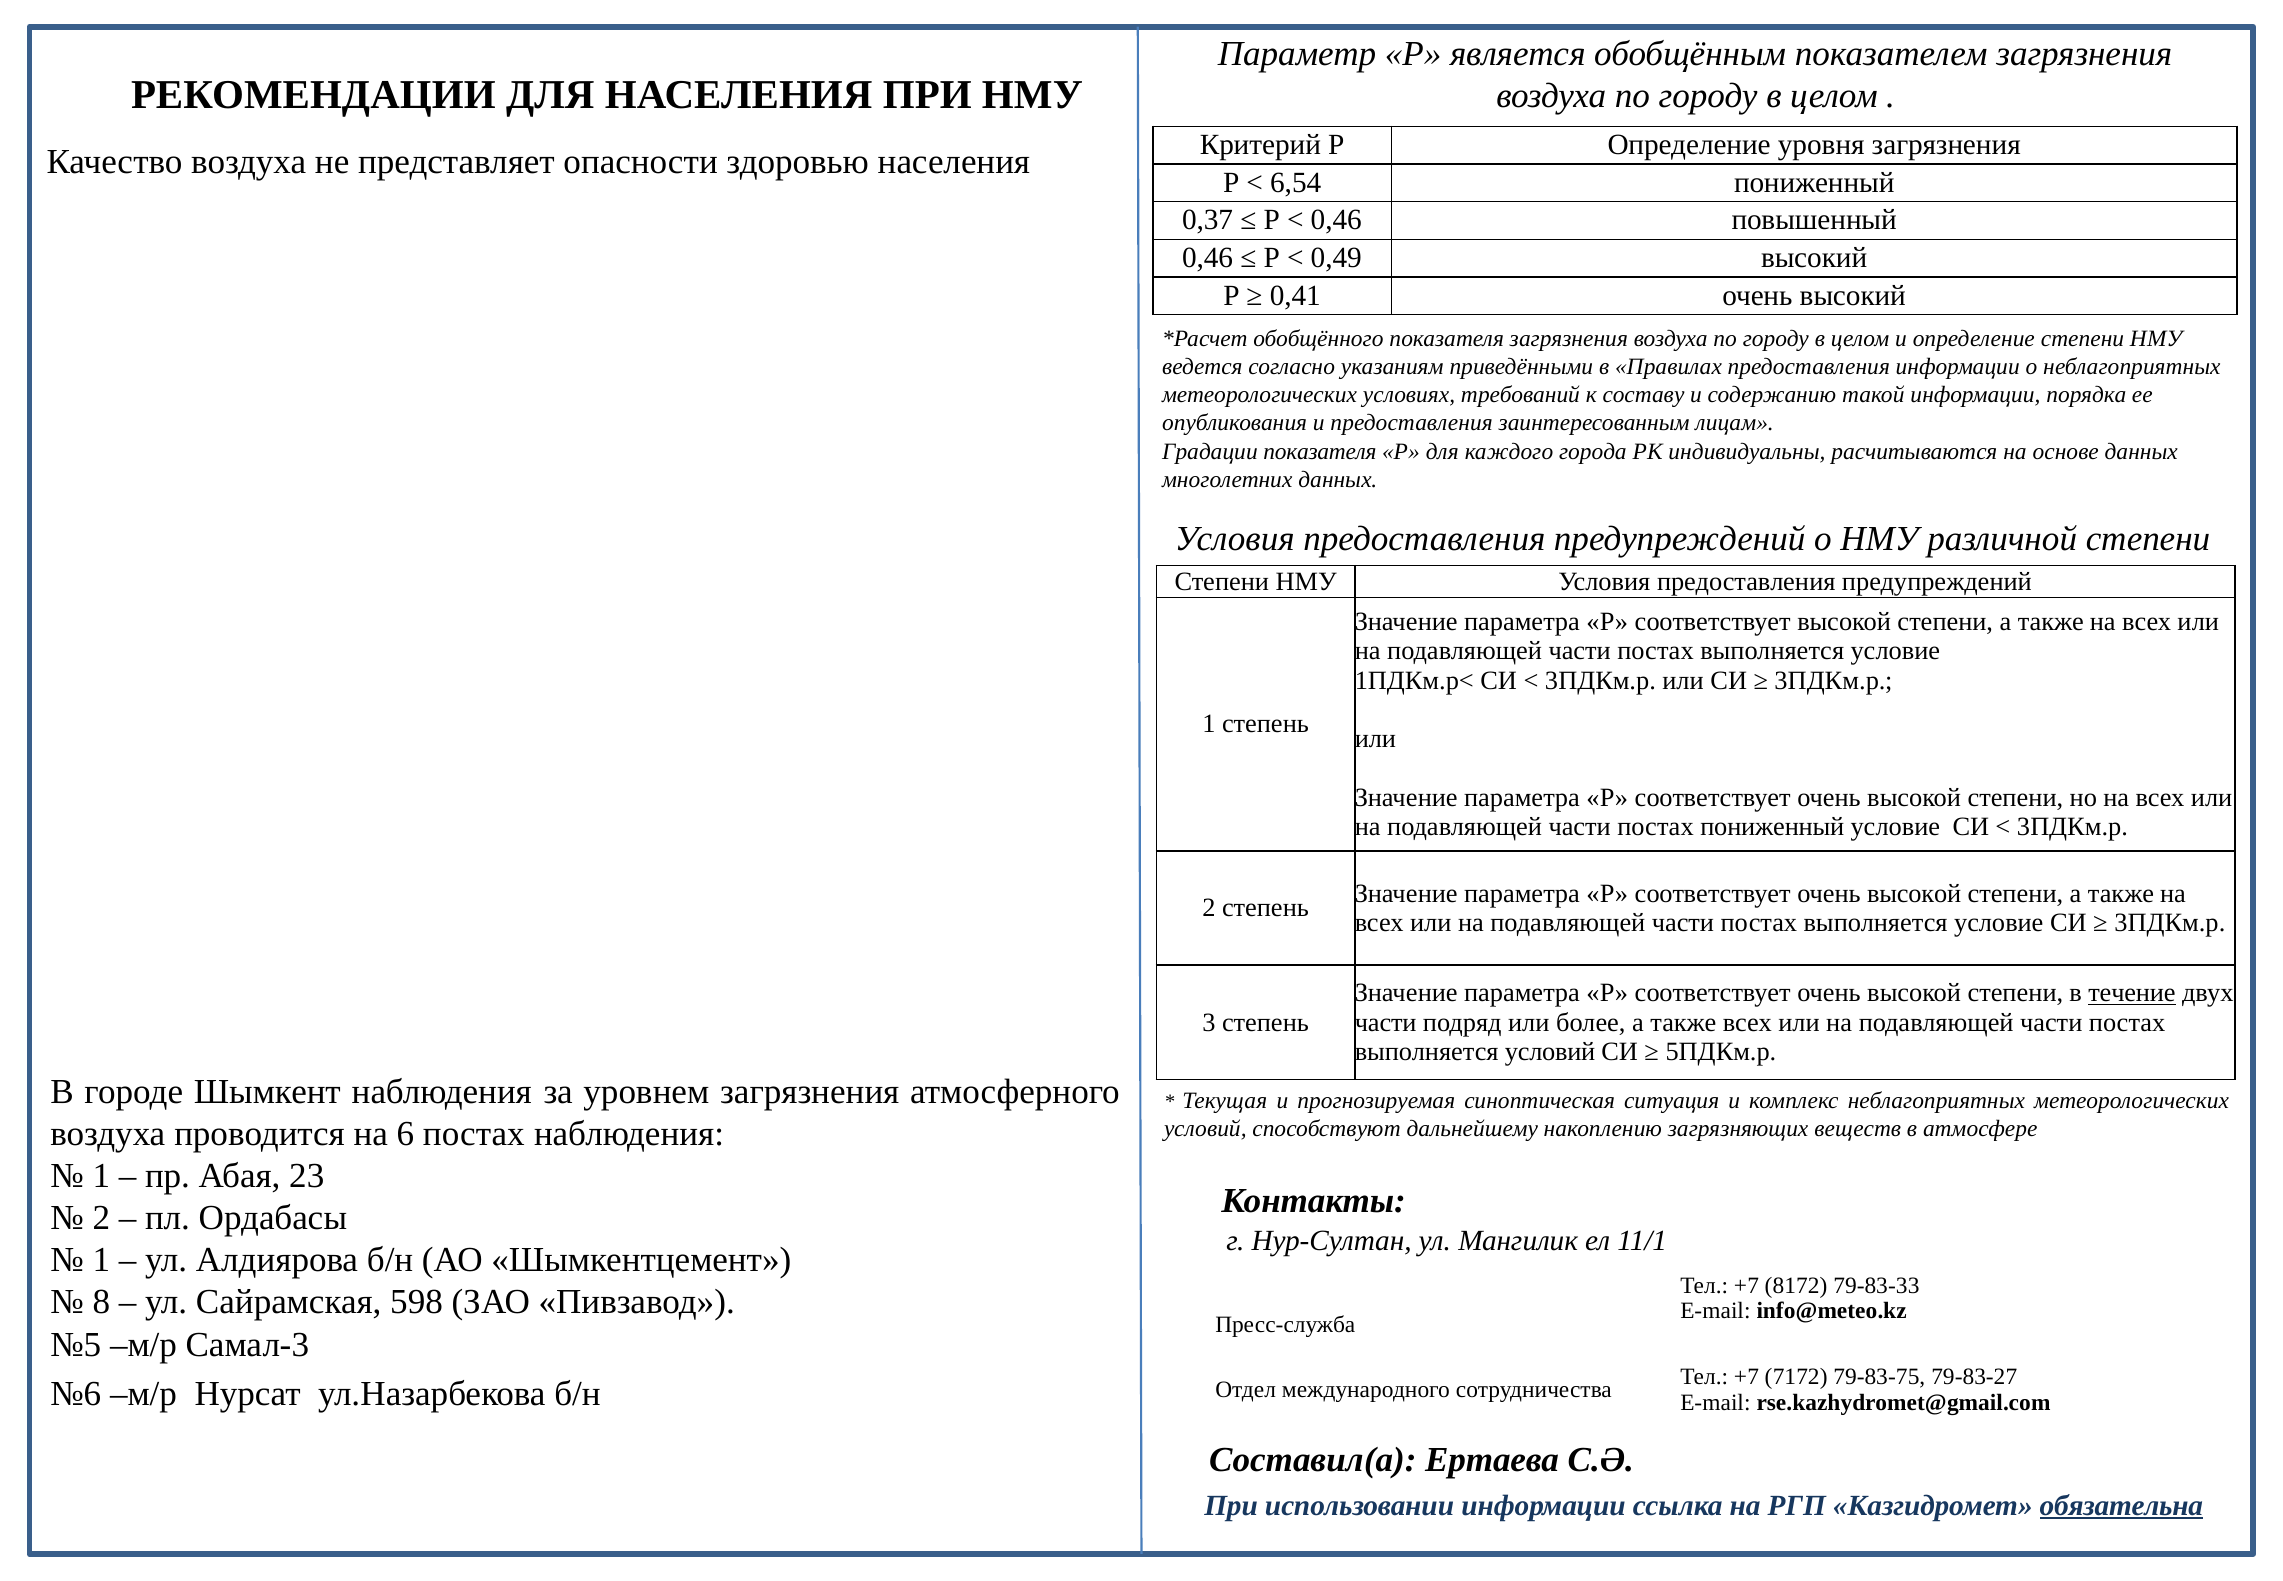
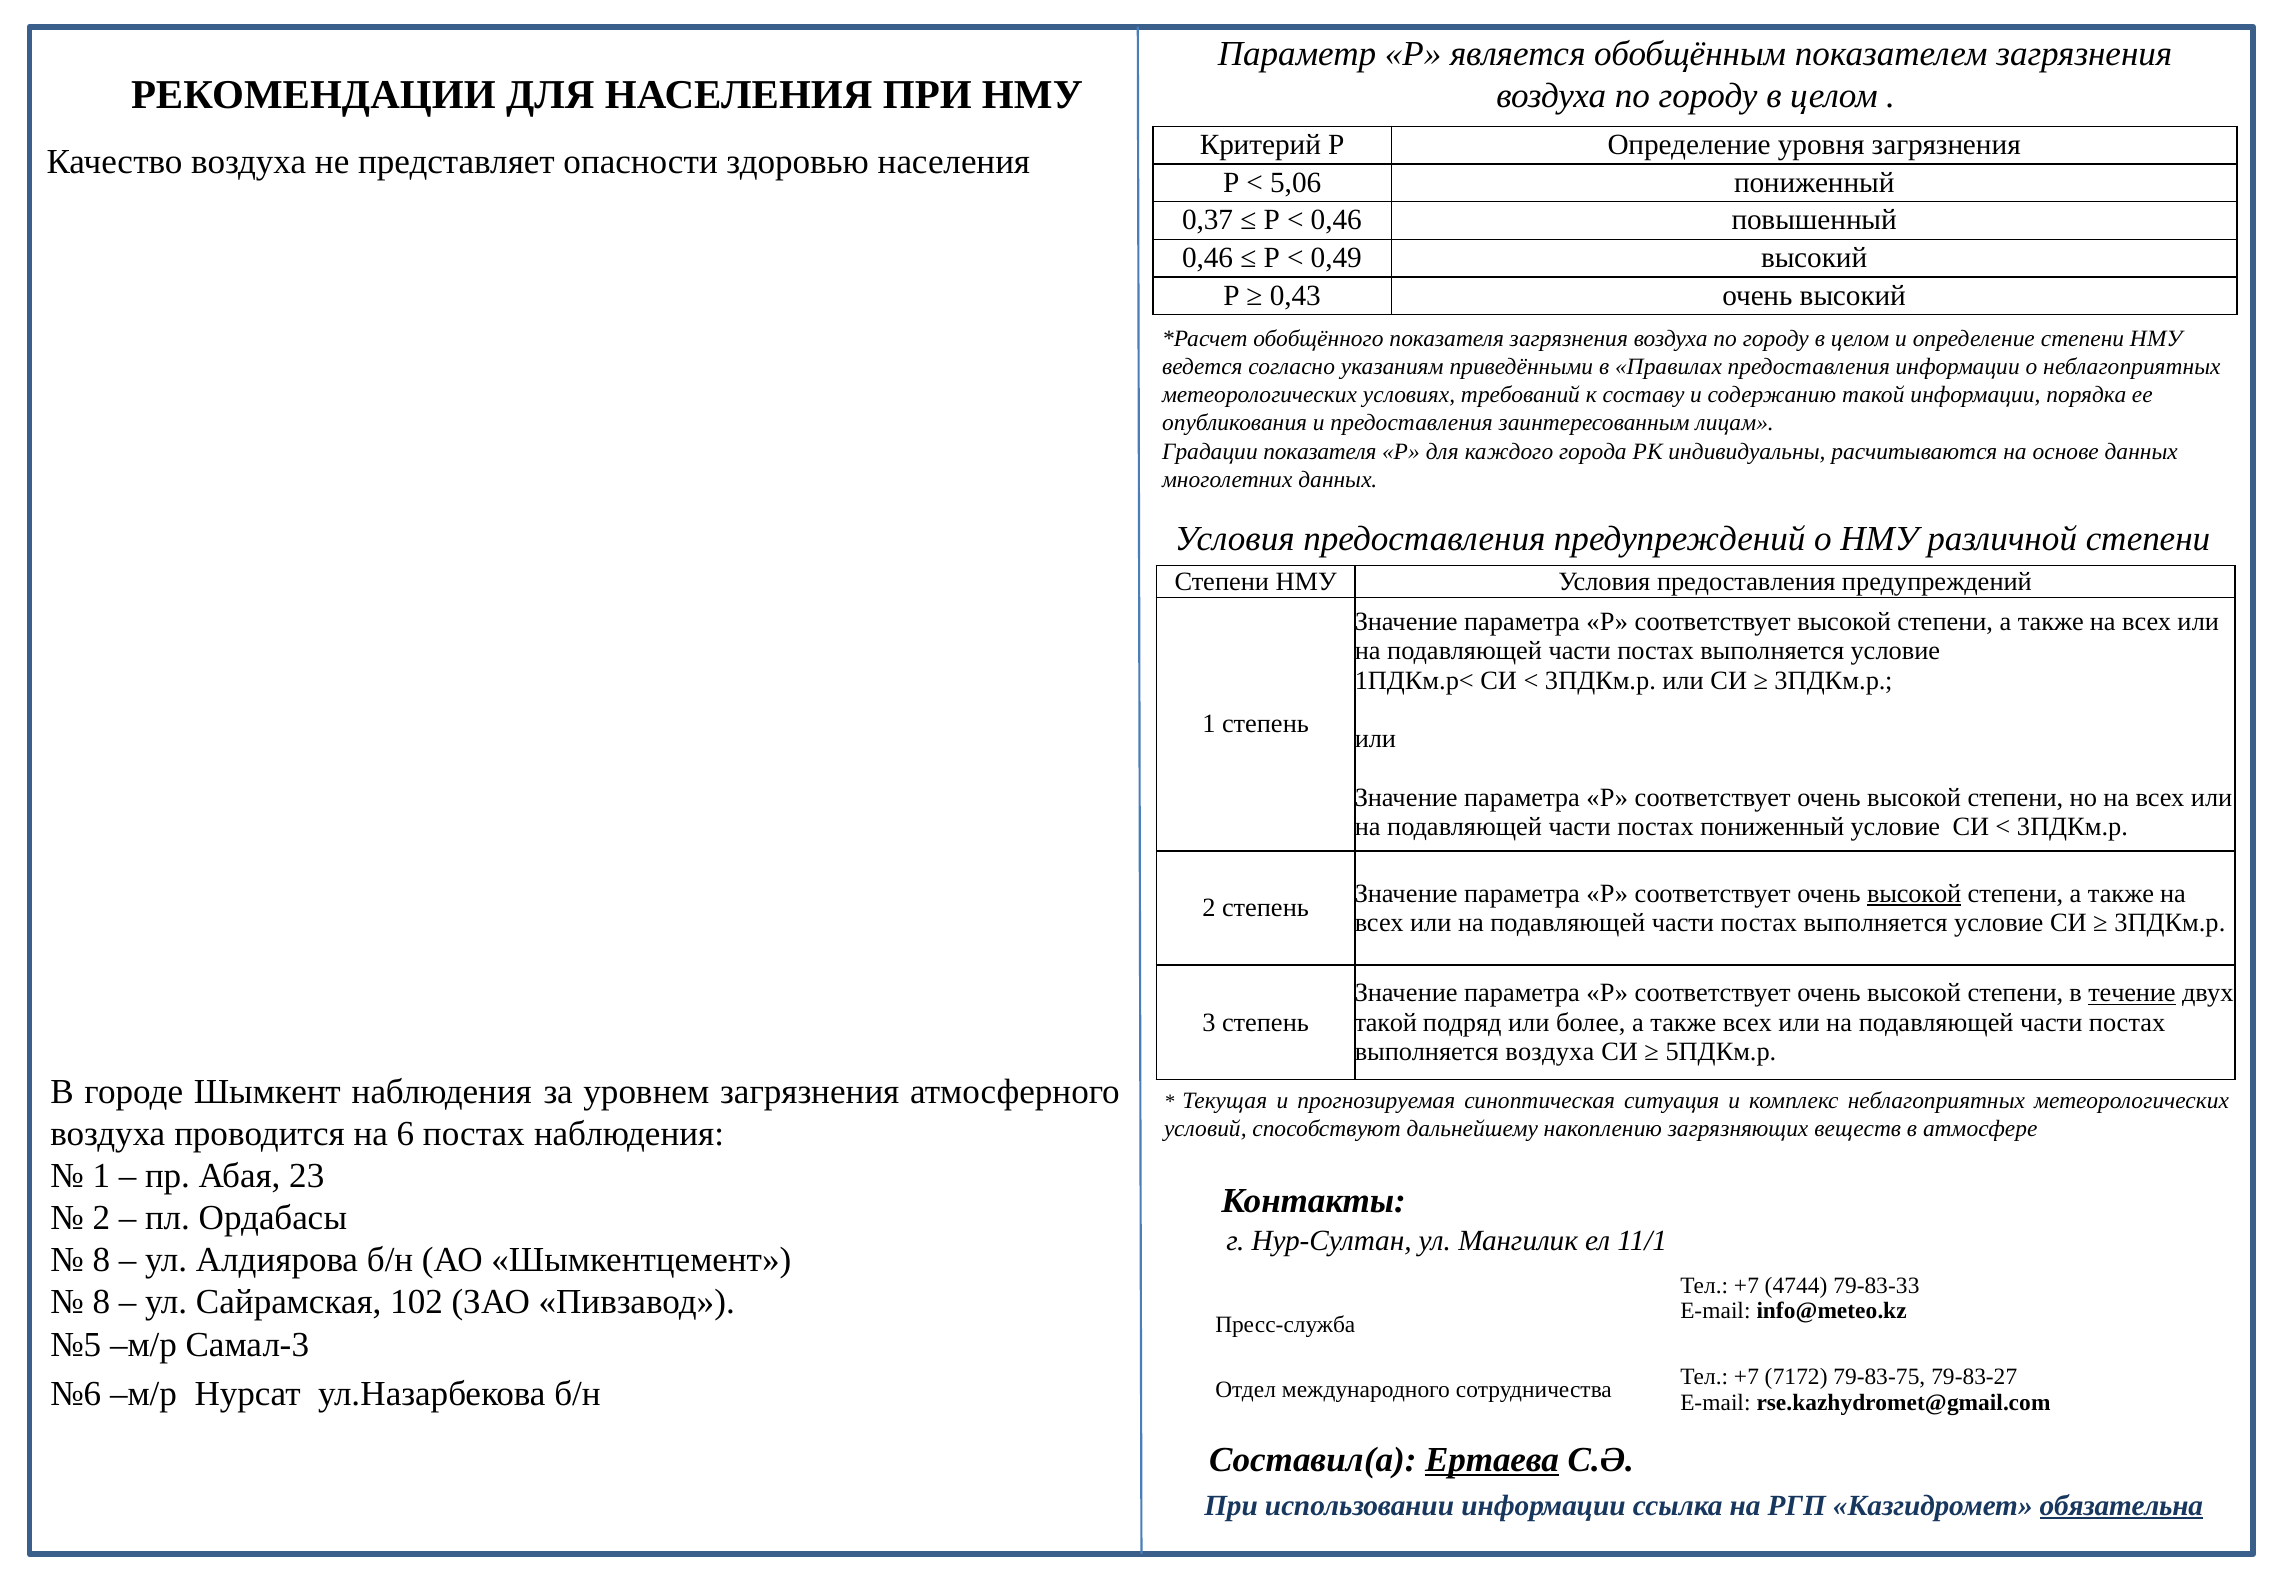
6,54: 6,54 -> 5,06
0,41: 0,41 -> 0,43
высокой at (1914, 893) underline: none -> present
части at (1386, 1022): части -> такой
выполняется условий: условий -> воздуха
1 at (101, 1260): 1 -> 8
8172: 8172 -> 4744
598: 598 -> 102
Ертаева underline: none -> present
